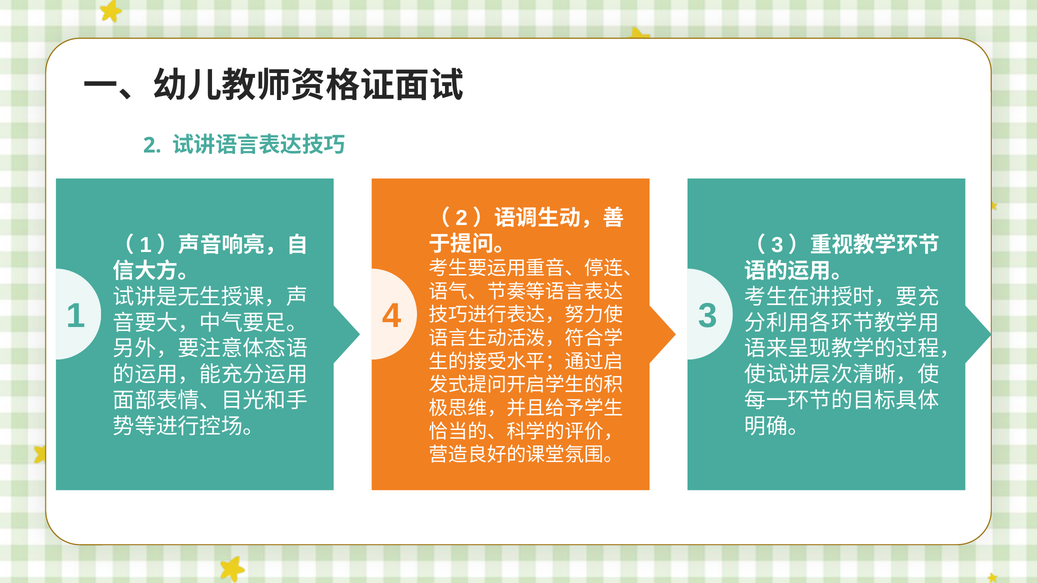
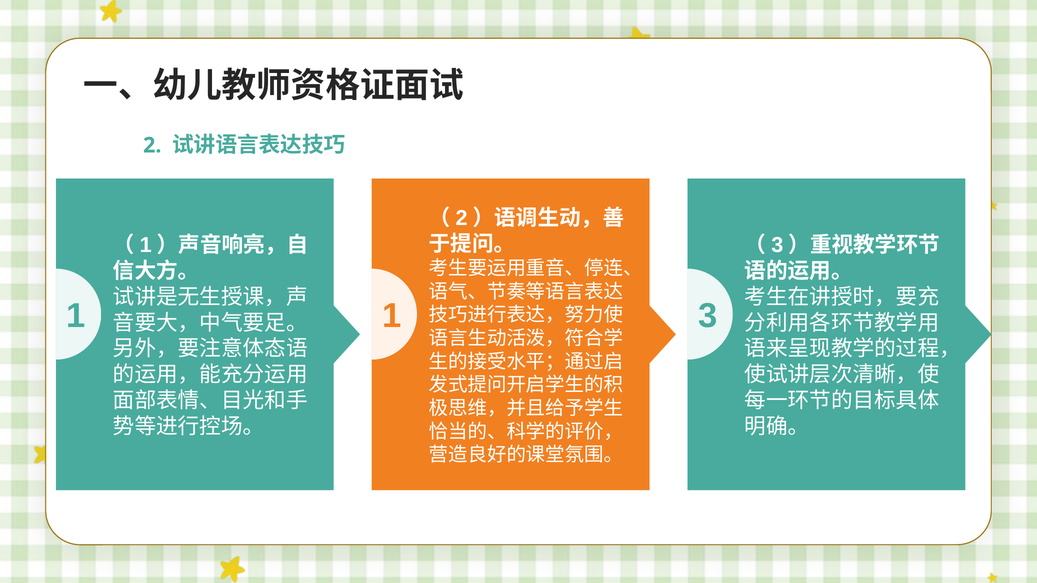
1 4: 4 -> 1
